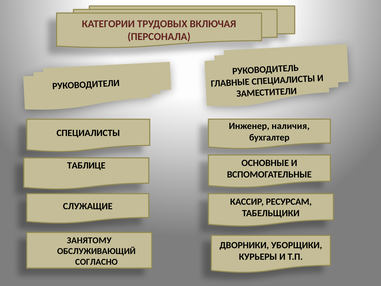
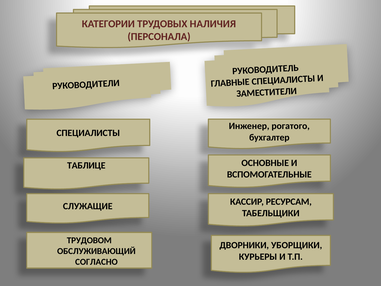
ВКЛЮЧАЯ: ВКЛЮЧАЯ -> НАЛИЧИЯ
наличия: наличия -> рогатого
ЗАНЯТОМУ: ЗАНЯТОМУ -> ТРУДОВОМ
